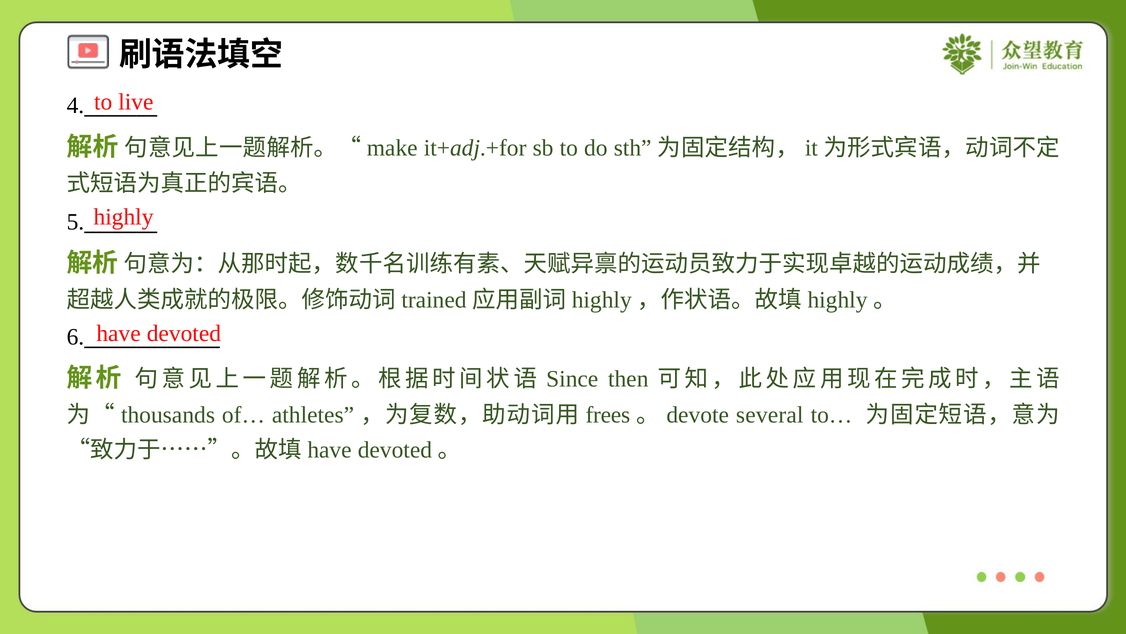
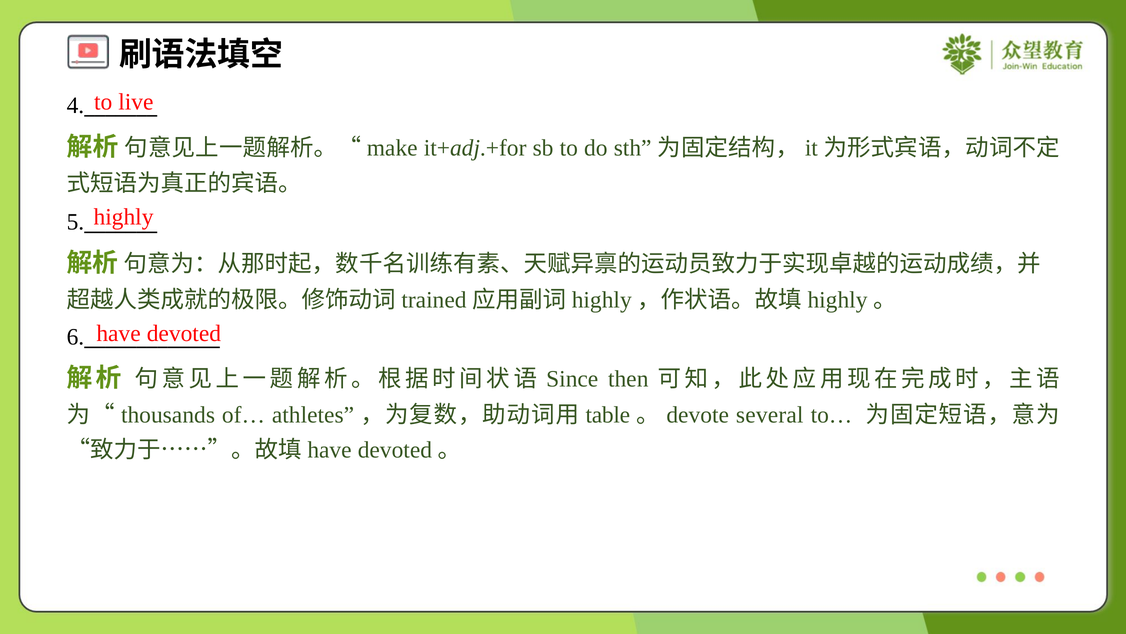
frees: frees -> table
